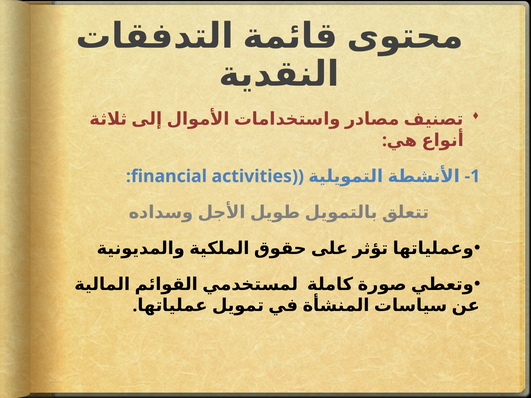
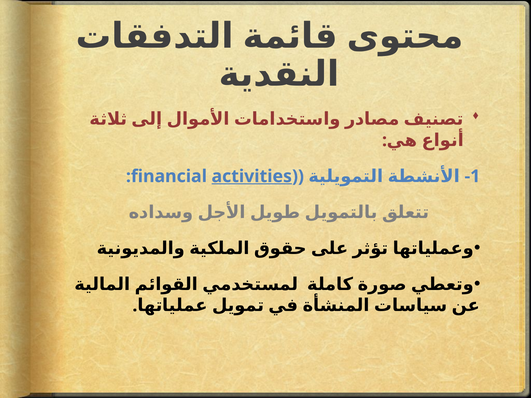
activities underline: none -> present
